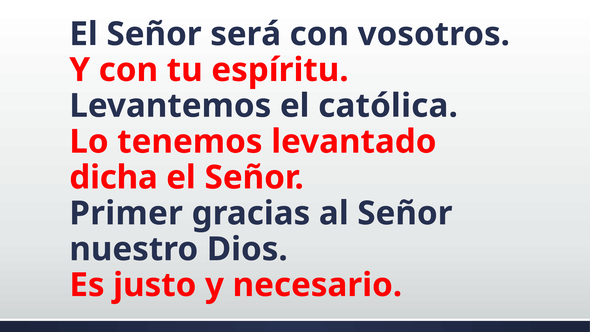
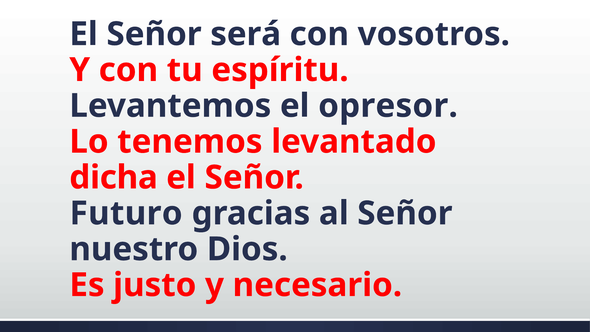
católica: católica -> opresor
Primer: Primer -> Futuro
